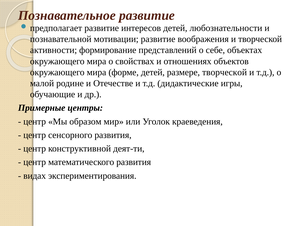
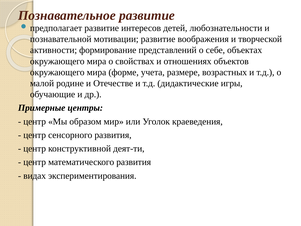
форме детей: детей -> учета
размере творческой: творческой -> возрастных
